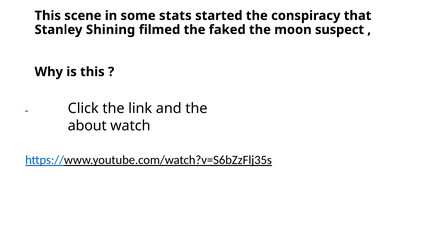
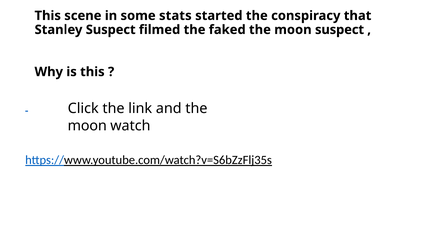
Stanley Shining: Shining -> Suspect
about at (87, 126): about -> moon
